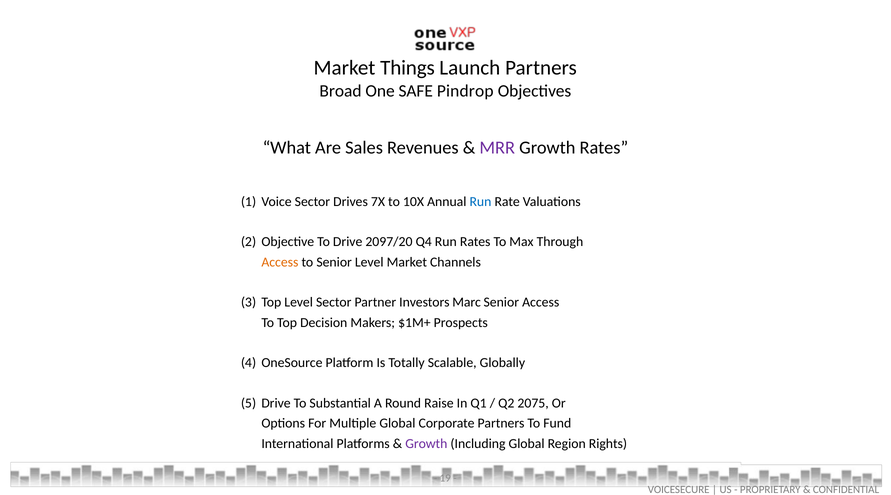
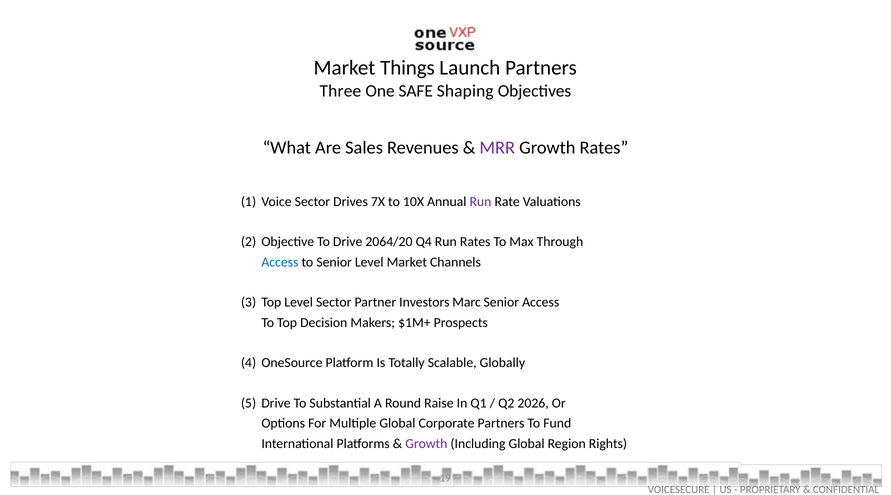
Broad: Broad -> Three
Pindrop: Pindrop -> Shaping
Run at (480, 202) colour: blue -> purple
2097/20: 2097/20 -> 2064/20
Access at (280, 262) colour: orange -> blue
2075: 2075 -> 2026
